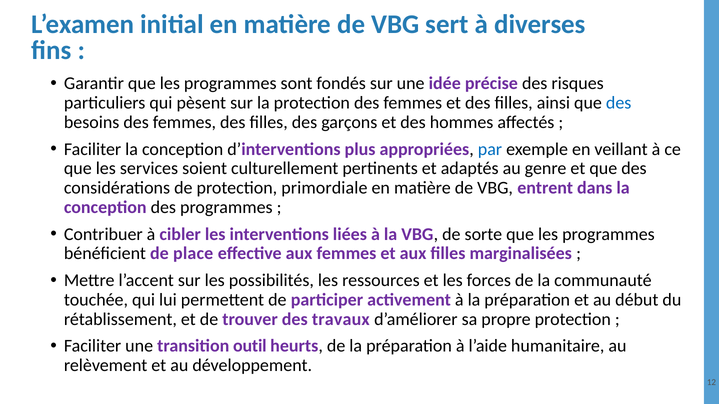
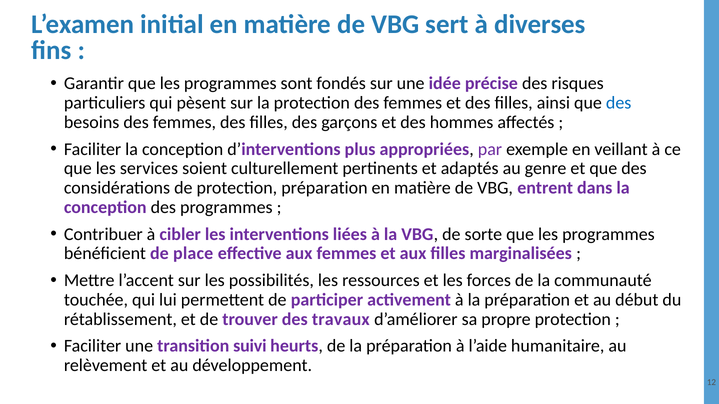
par colour: blue -> purple
protection primordiale: primordiale -> préparation
outil: outil -> suivi
